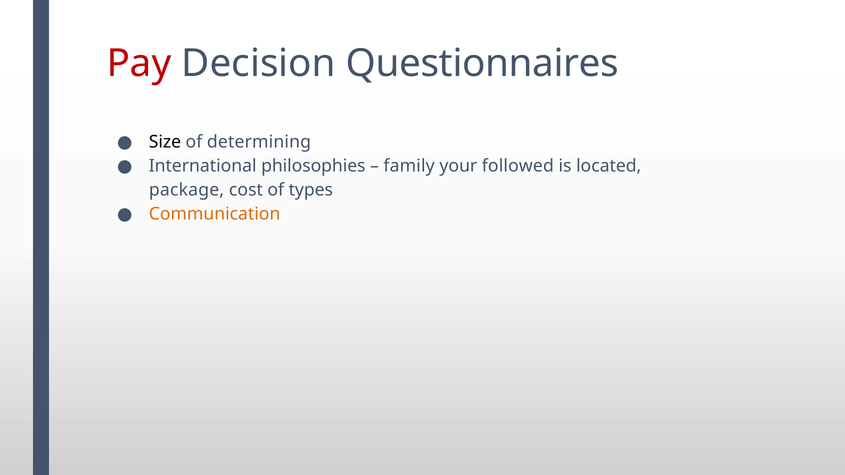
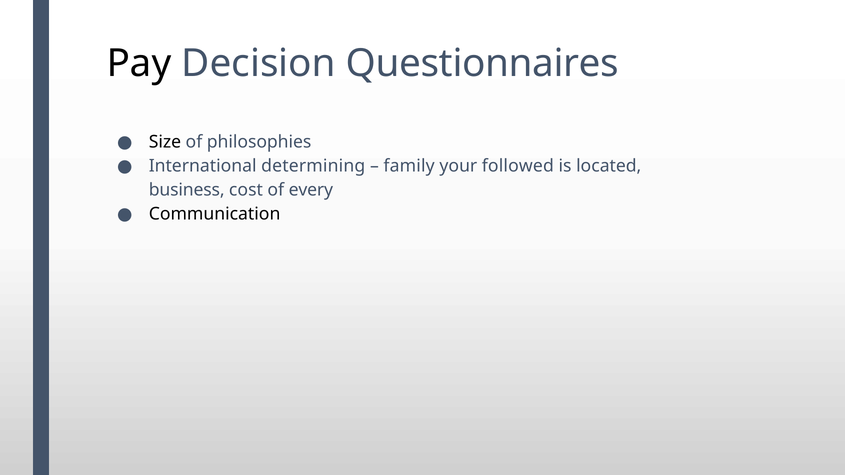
Pay colour: red -> black
determining: determining -> philosophies
philosophies: philosophies -> determining
package: package -> business
types: types -> every
Communication colour: orange -> black
